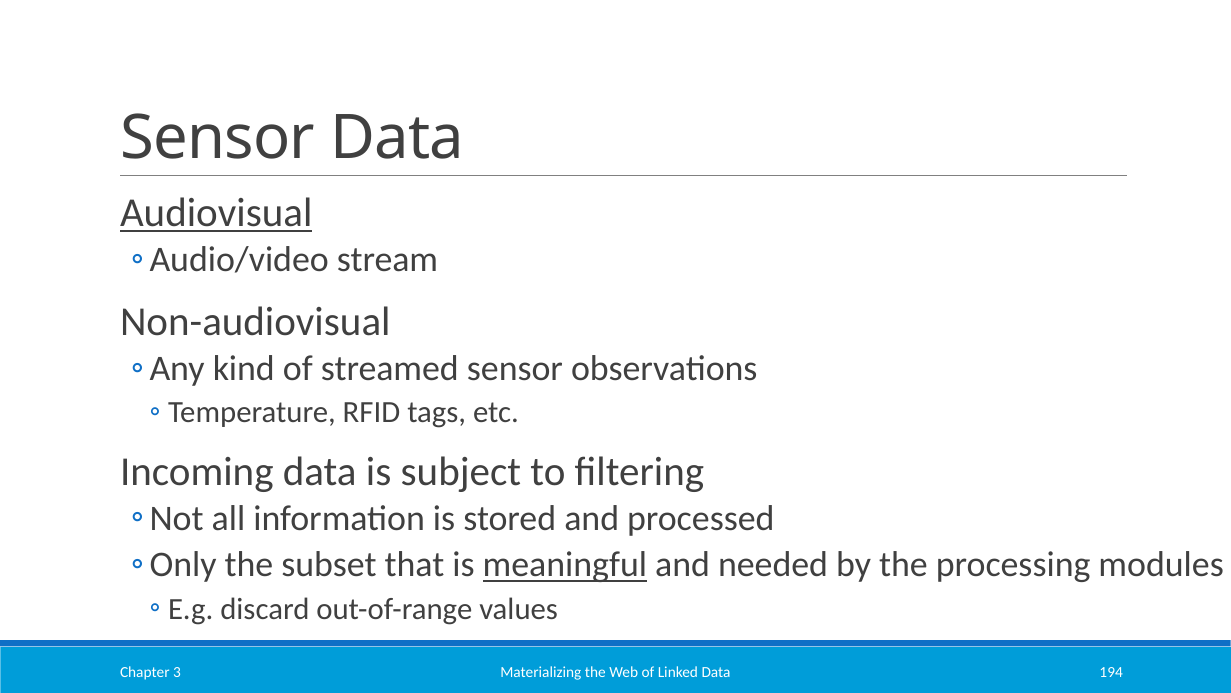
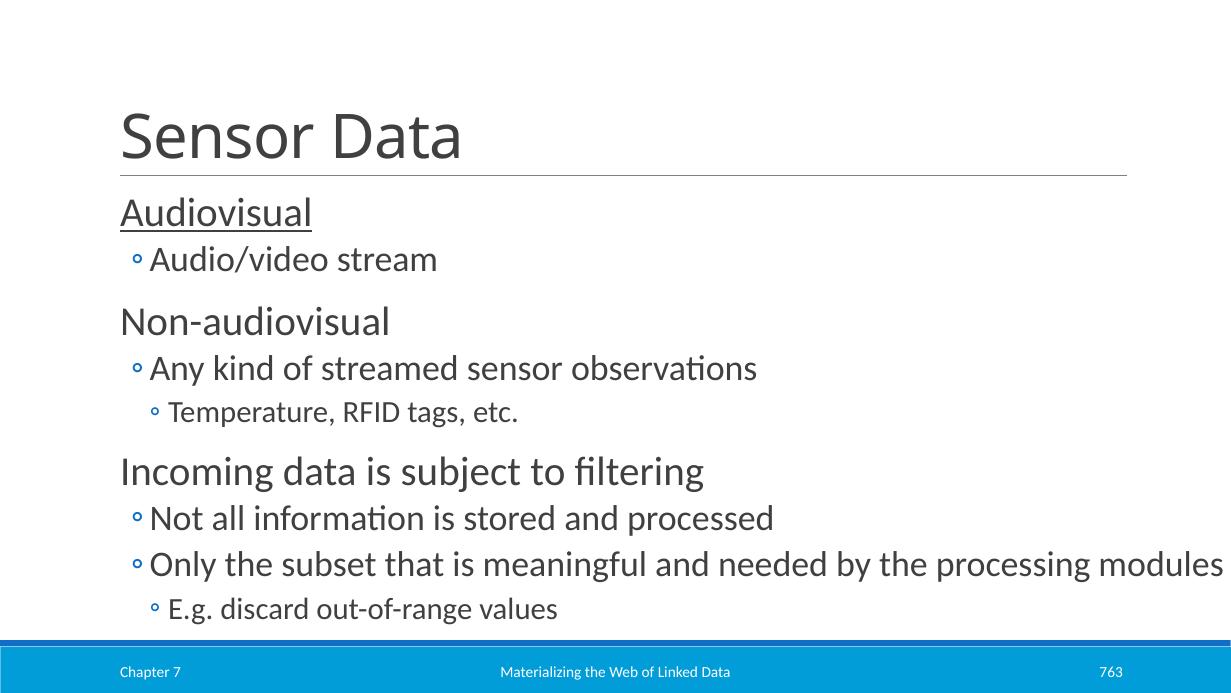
meaningful underline: present -> none
194: 194 -> 763
3: 3 -> 7
